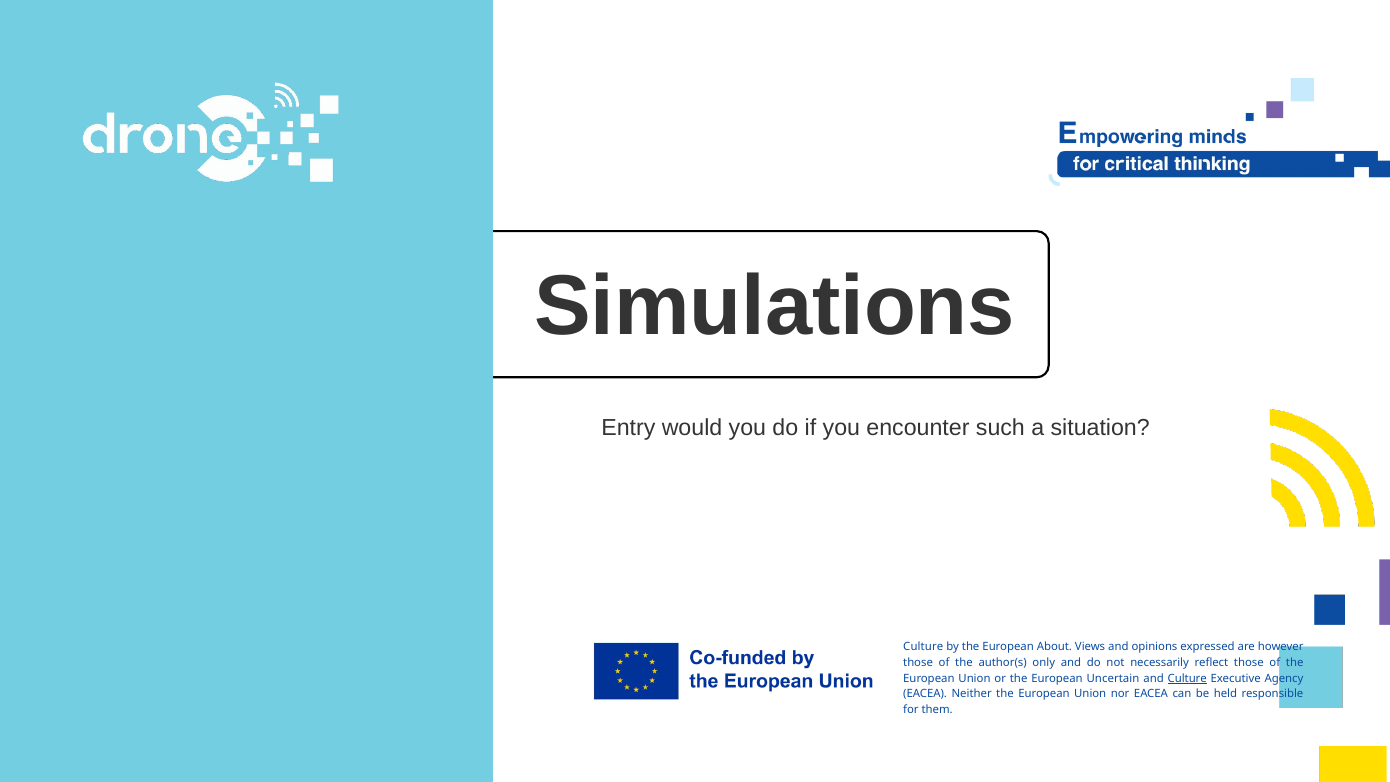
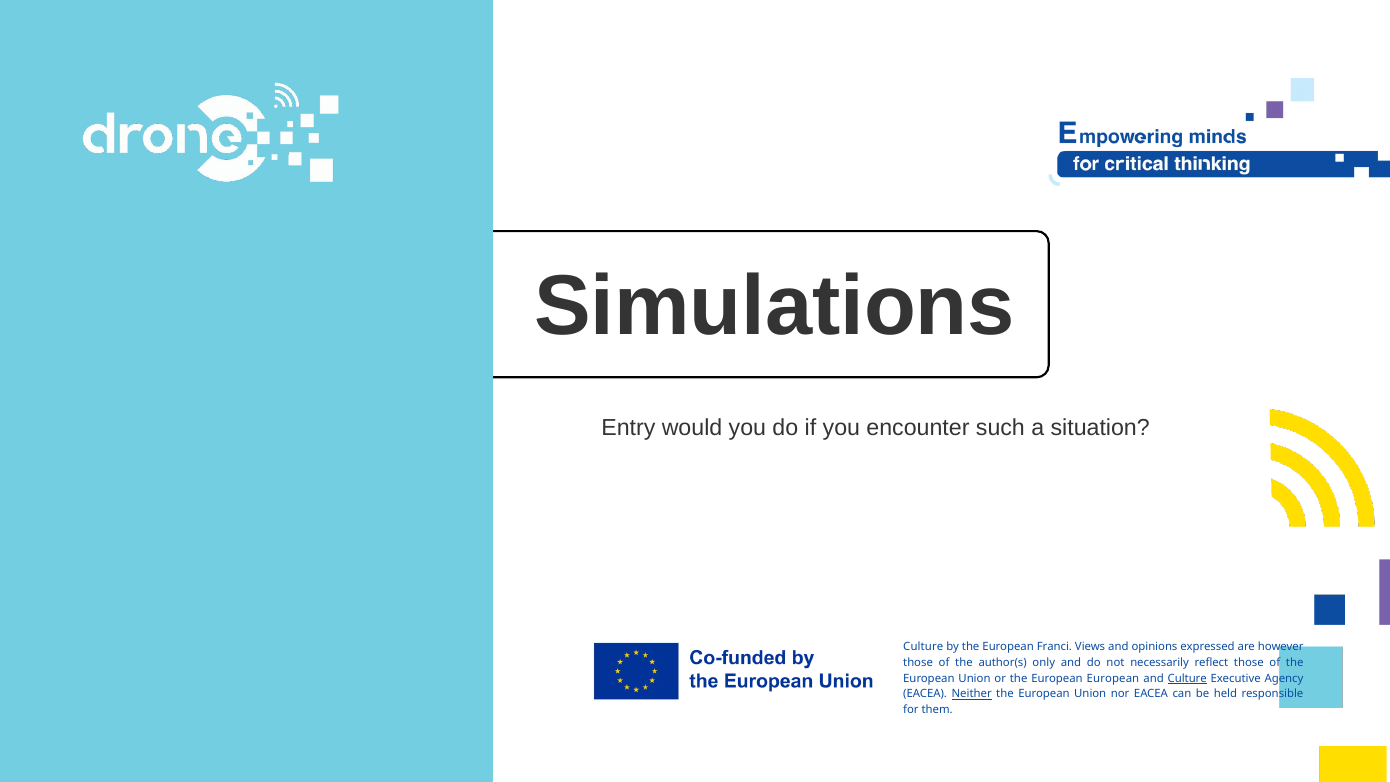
About: About -> Franci
European Uncertain: Uncertain -> European
Neither underline: none -> present
